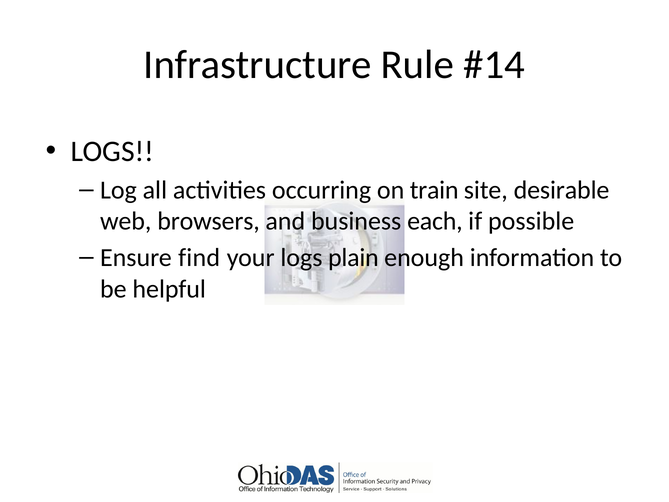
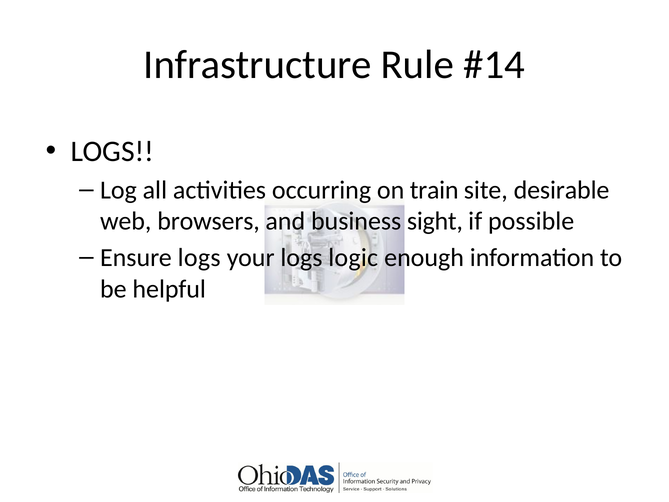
each: each -> sight
Ensure find: find -> logs
plain: plain -> logic
